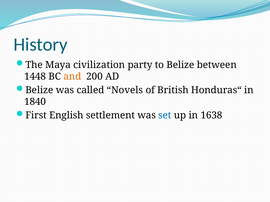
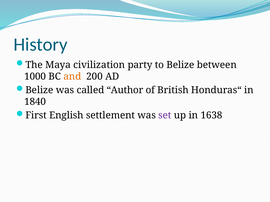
1448: 1448 -> 1000
Novels: Novels -> Author
set colour: blue -> purple
